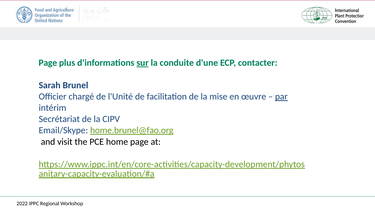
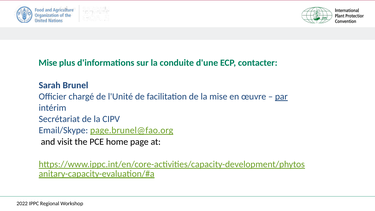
Page at (48, 63): Page -> Mise
sur underline: present -> none
home.brunel@fao.org: home.brunel@fao.org -> page.brunel@fao.org
